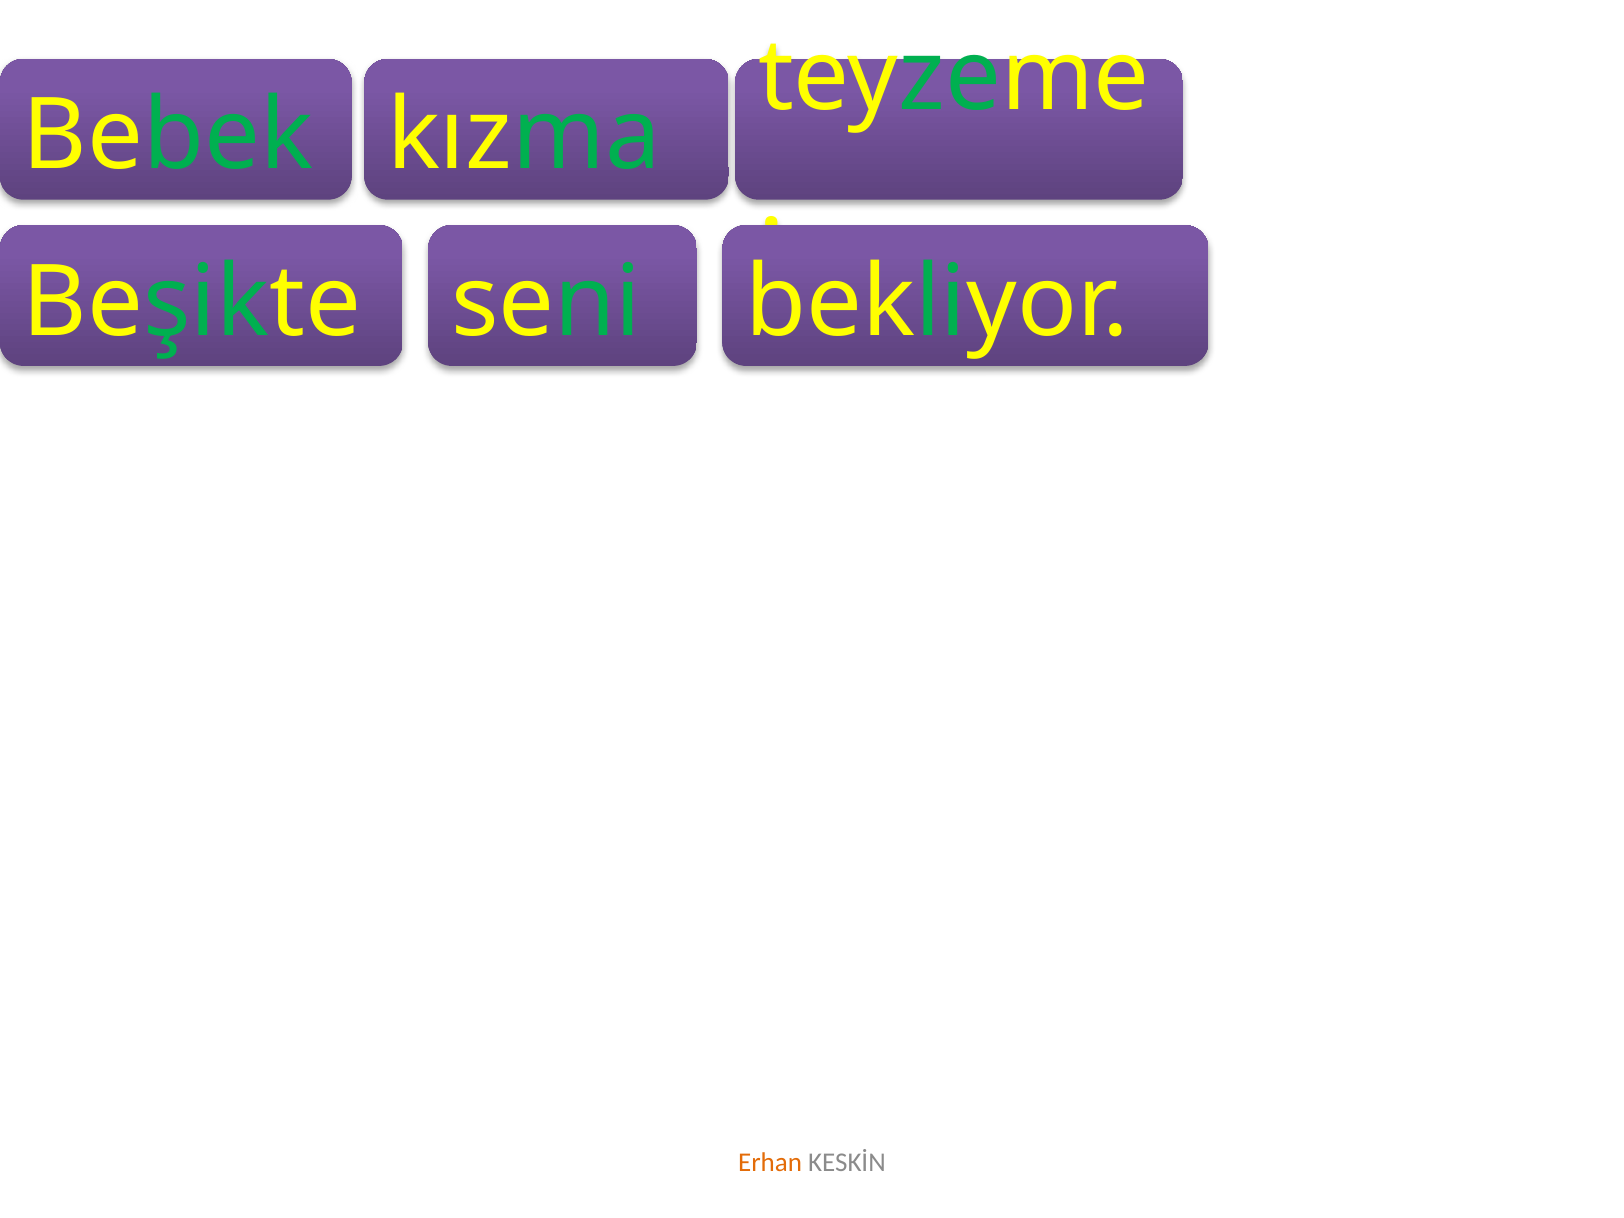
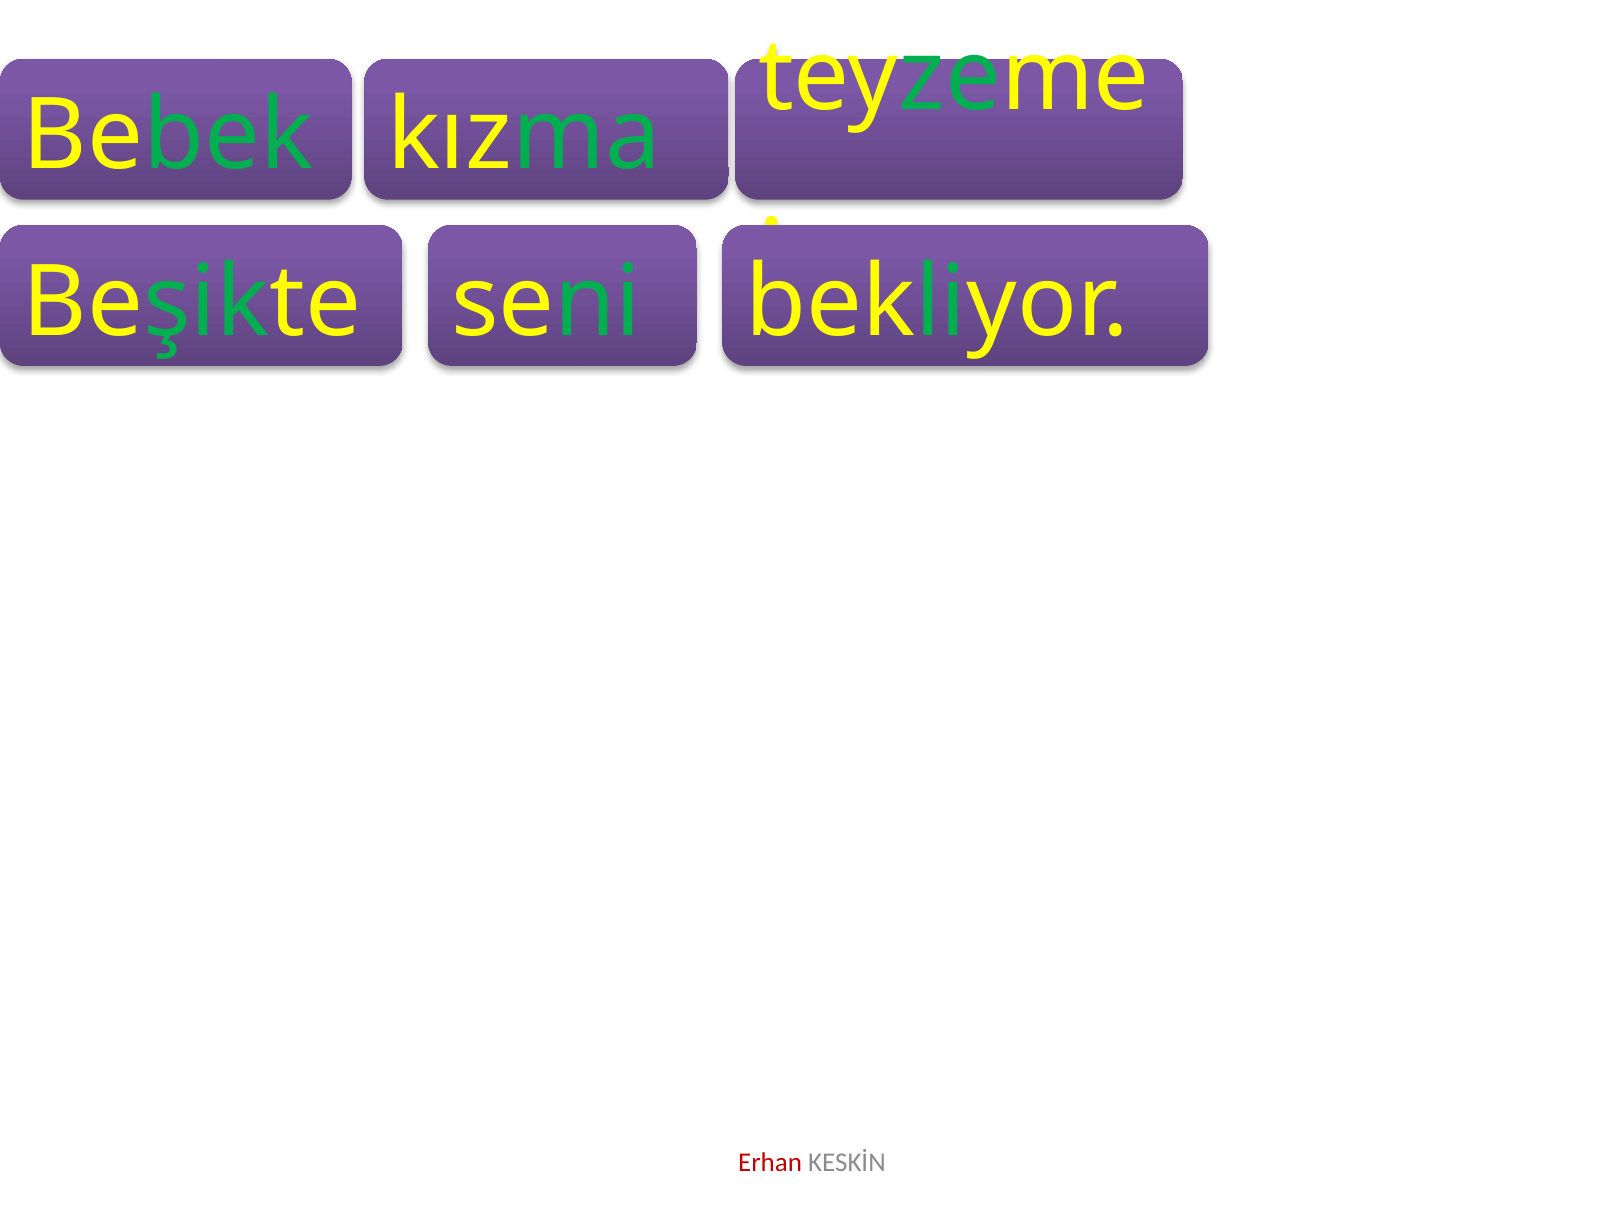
Erhan colour: orange -> red
